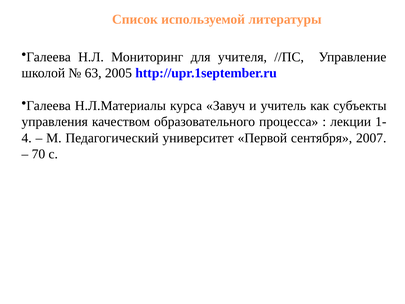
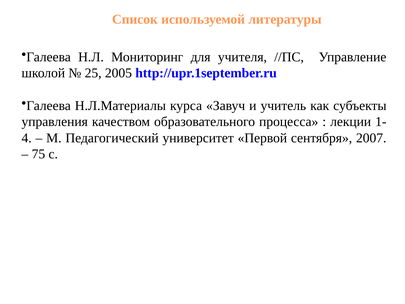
63: 63 -> 25
70: 70 -> 75
